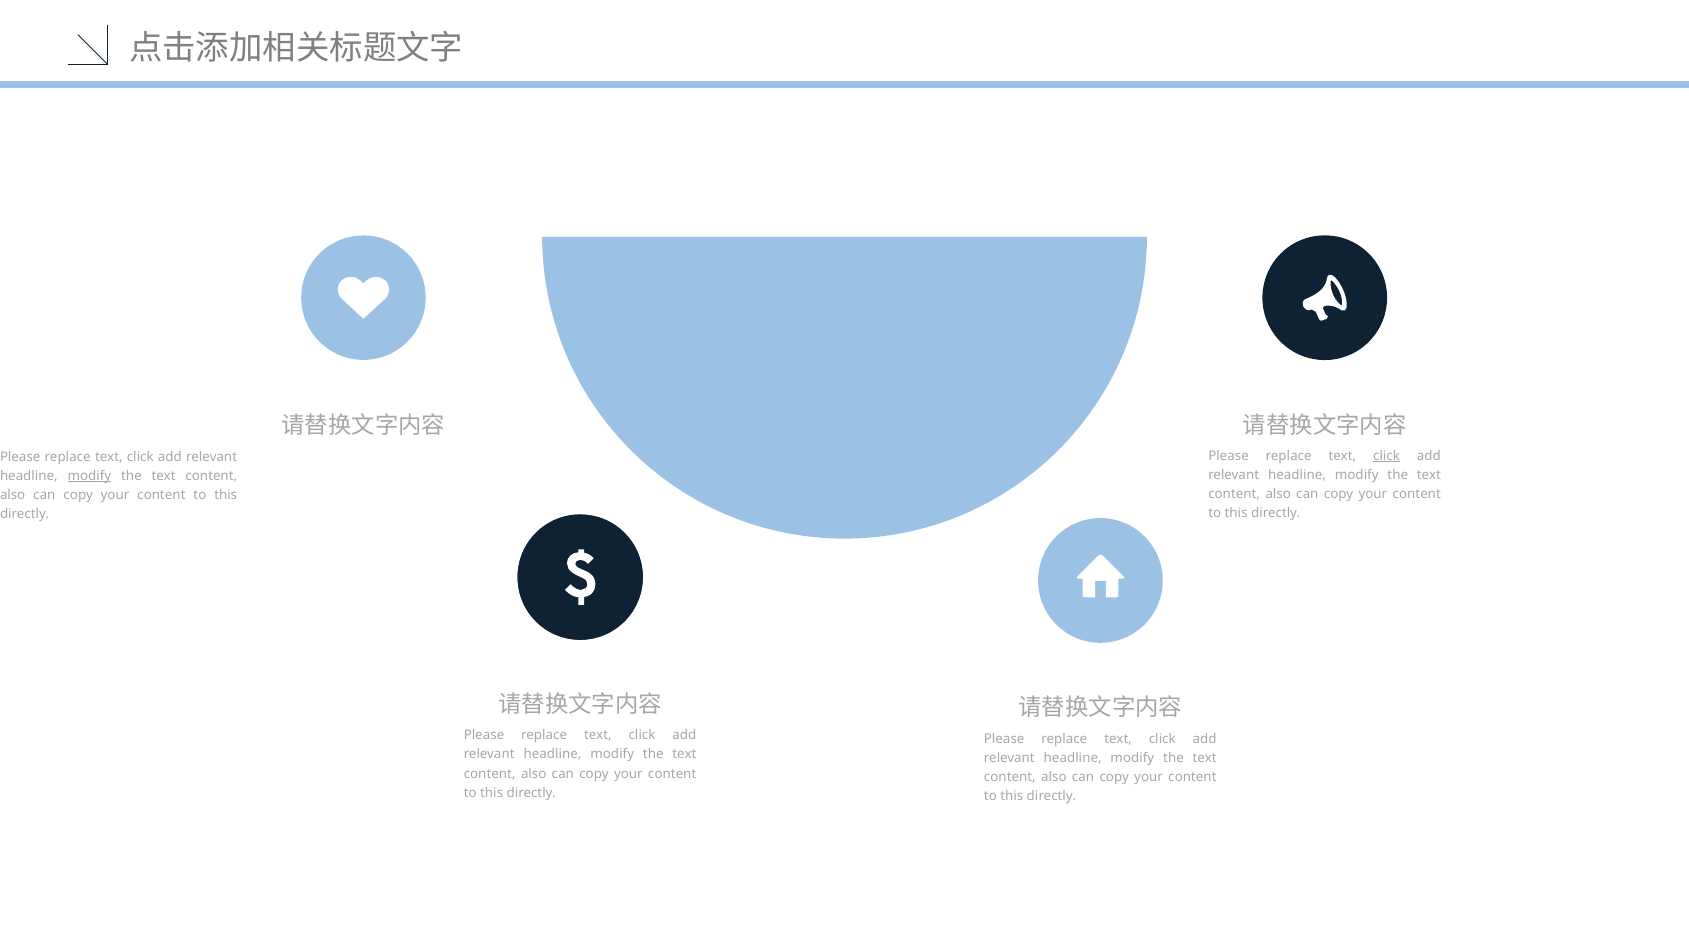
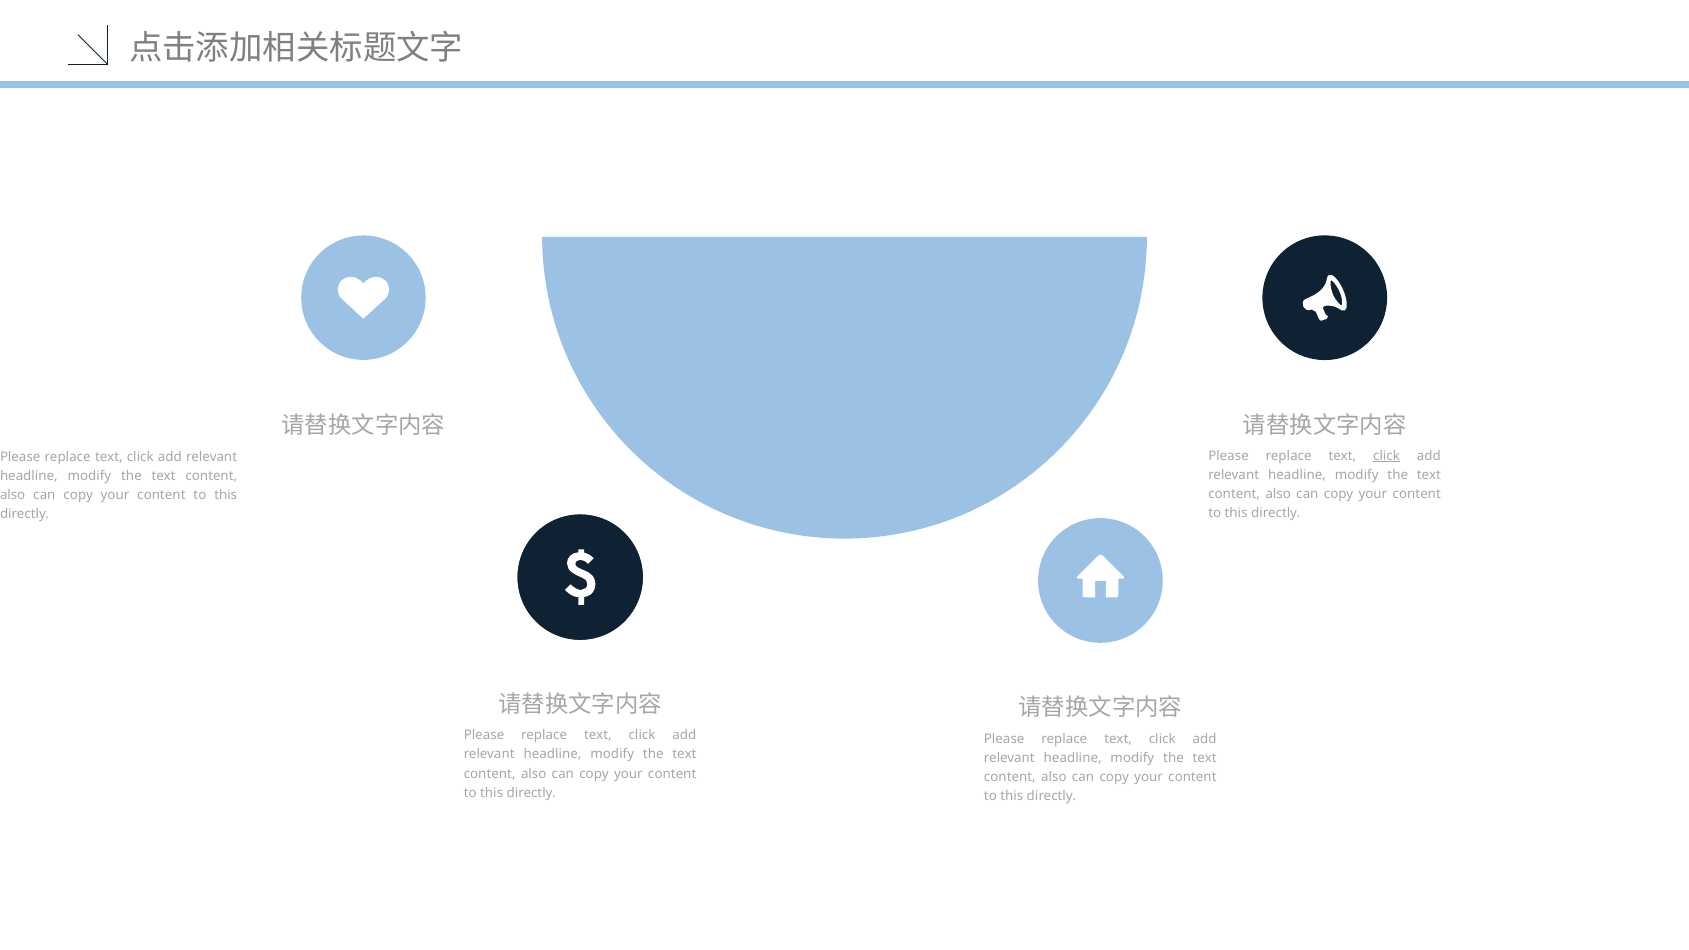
modify at (89, 476) underline: present -> none
